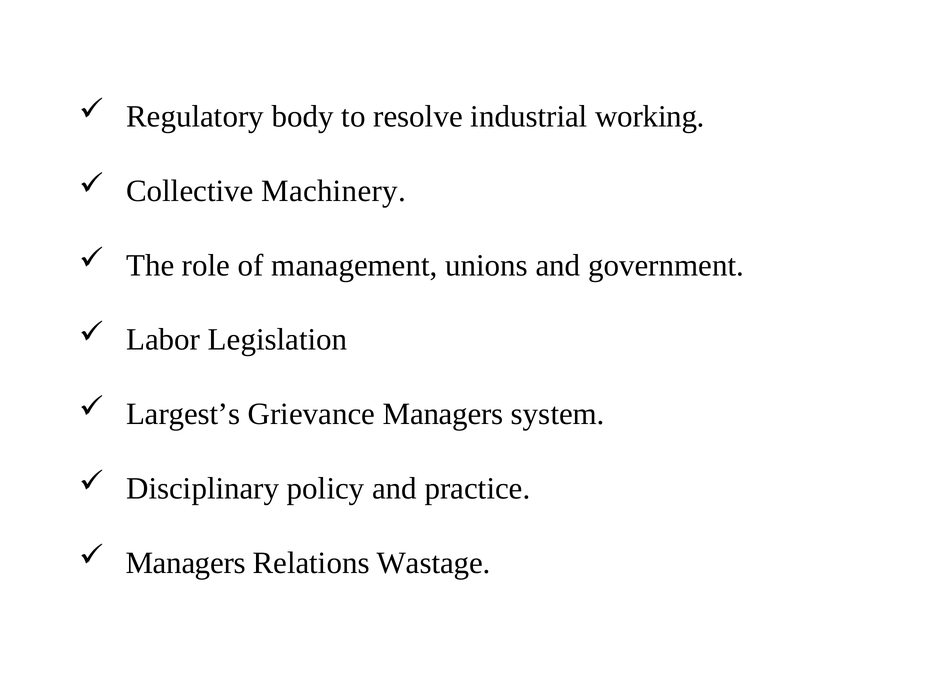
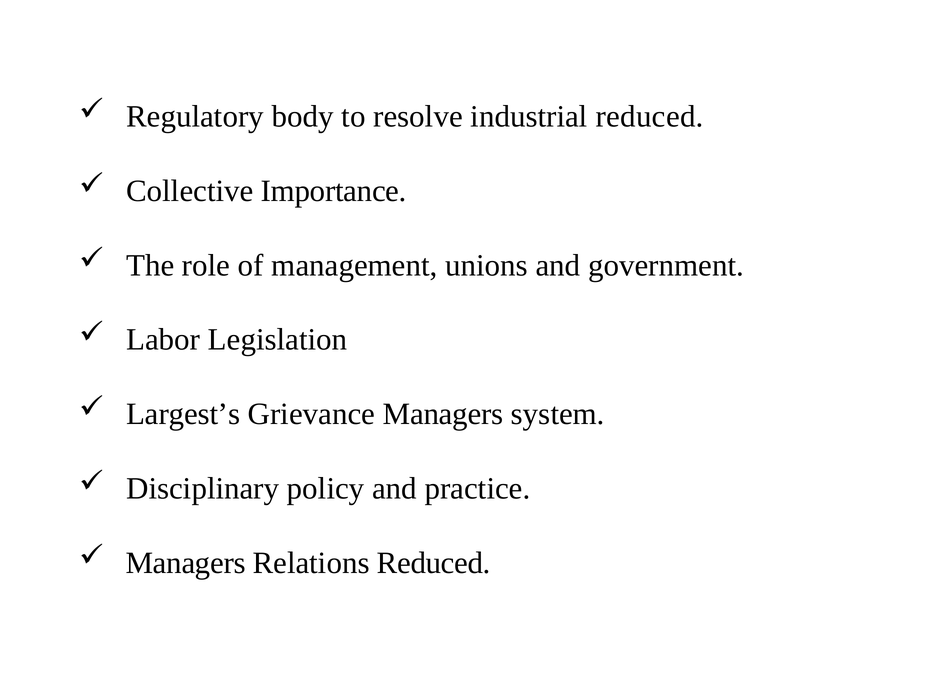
industrial working: working -> reduced
Machinery: Machinery -> Importance
Relations Wastage: Wastage -> Reduced
